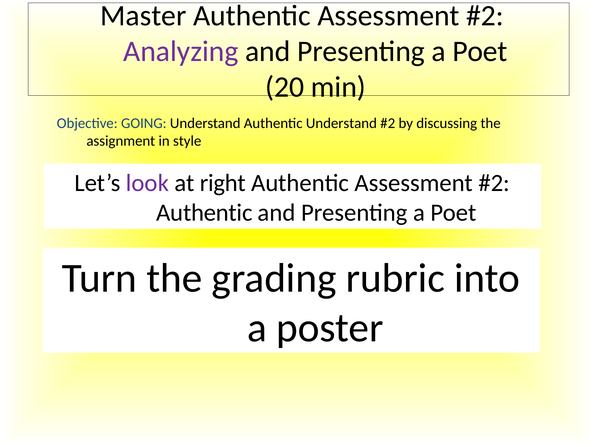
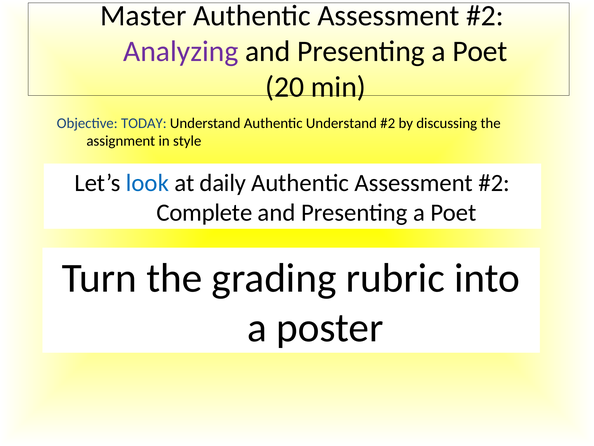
GOING: GOING -> TODAY
look colour: purple -> blue
right: right -> daily
Authentic at (204, 213): Authentic -> Complete
